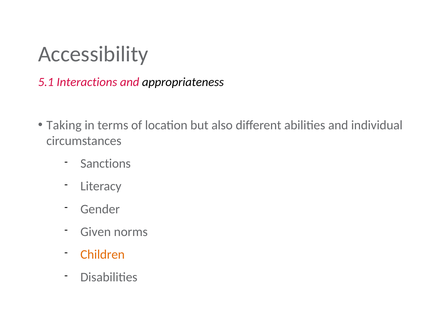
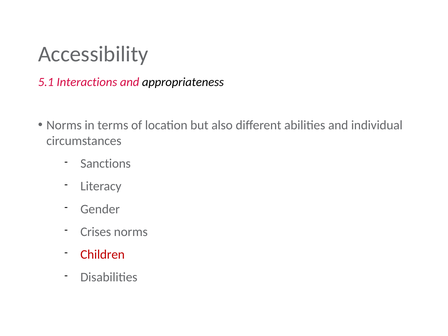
Taking at (64, 125): Taking -> Norms
Given: Given -> Crises
Children colour: orange -> red
